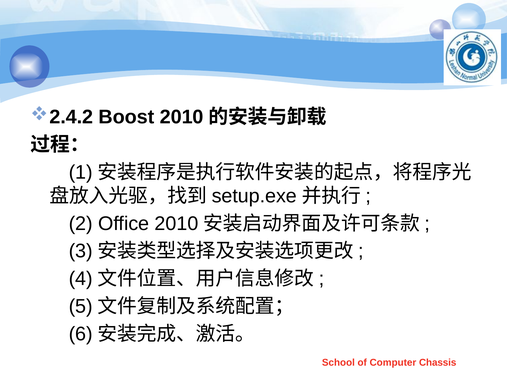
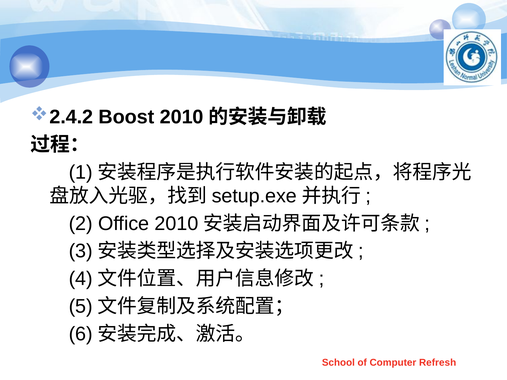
Chassis: Chassis -> Refresh
